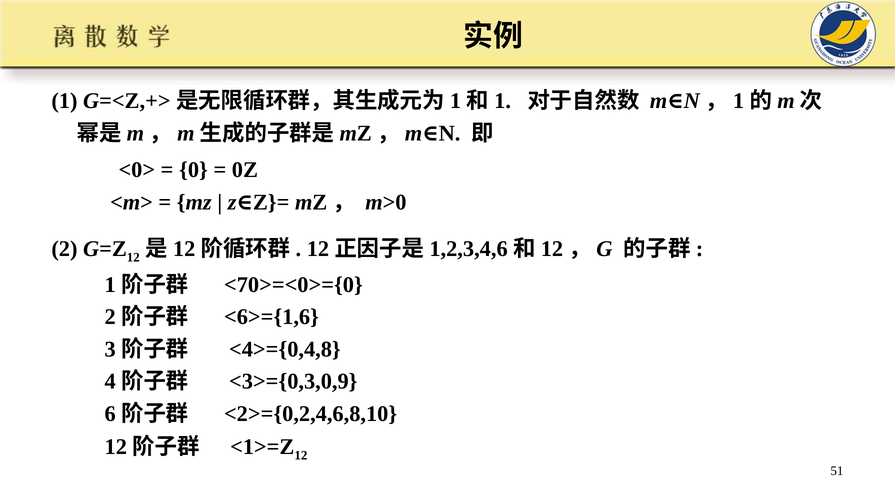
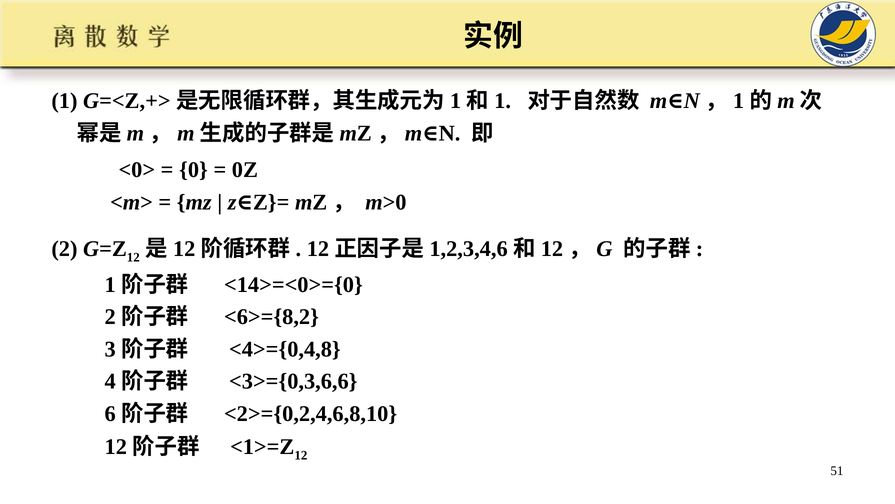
<70>=<0>={0: <70>=<0>={0 -> <14>=<0>={0
<6>={1,6: <6>={1,6 -> <6>={8,2
<3>={0,3,0,9: <3>={0,3,0,9 -> <3>={0,3,6,6
